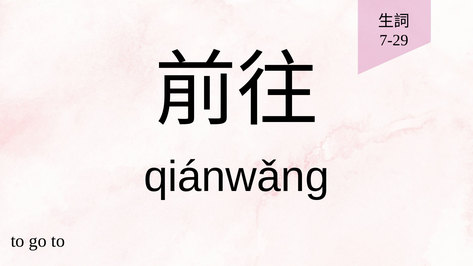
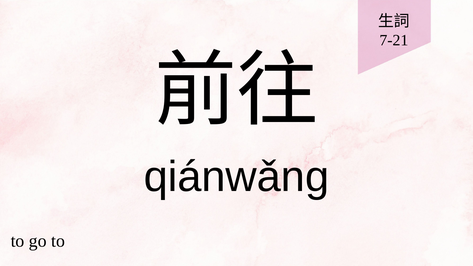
7-29: 7-29 -> 7-21
